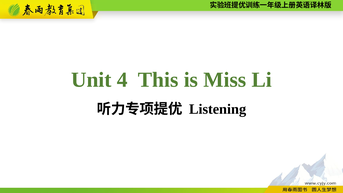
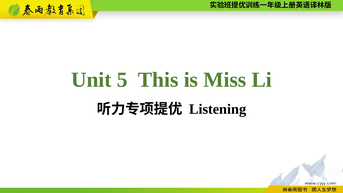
4: 4 -> 5
